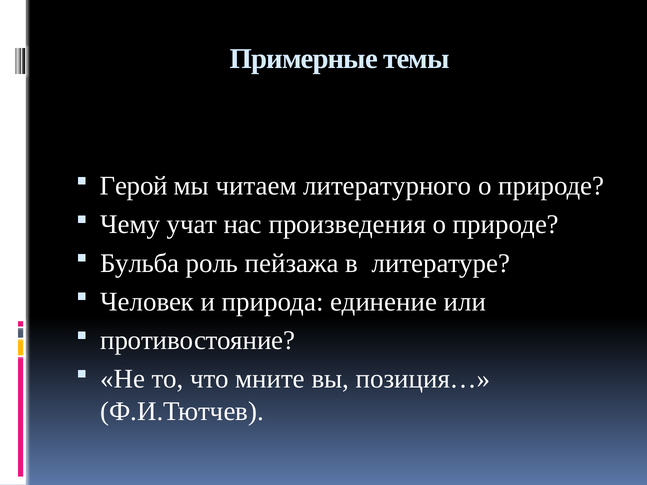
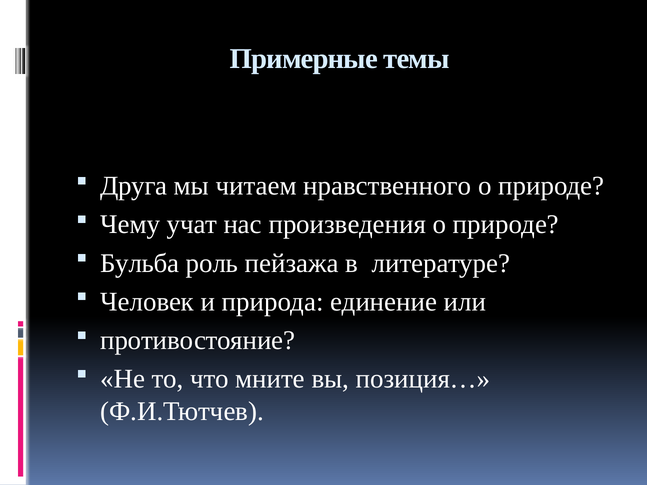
Герой: Герой -> Друга
литературного: литературного -> нравственного
